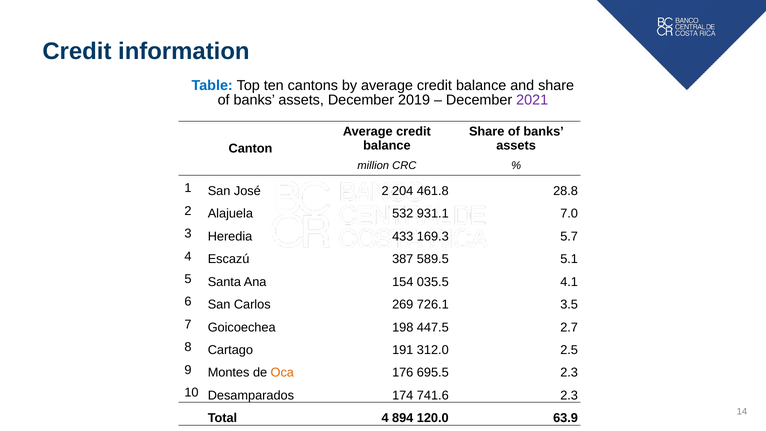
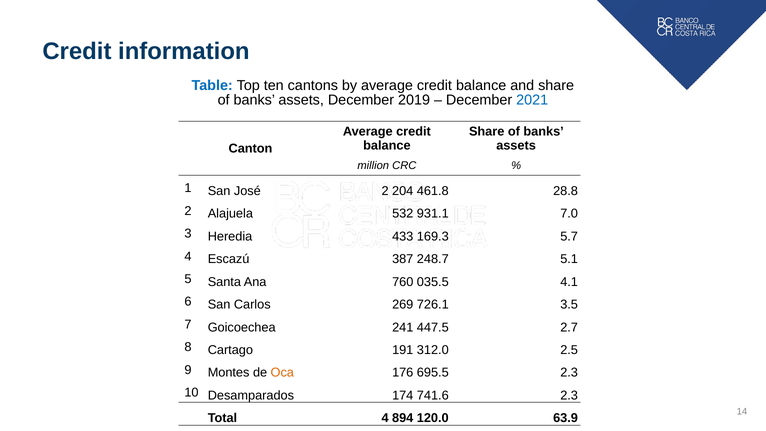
2021 colour: purple -> blue
589.5: 589.5 -> 248.7
154: 154 -> 760
198: 198 -> 241
